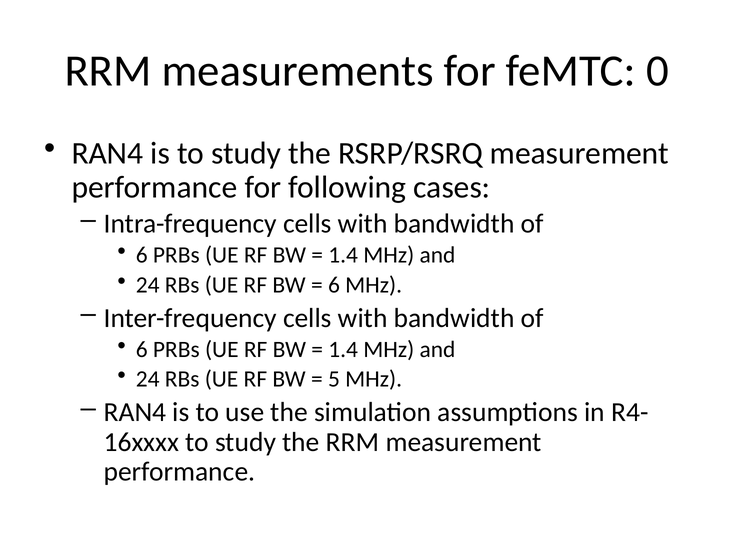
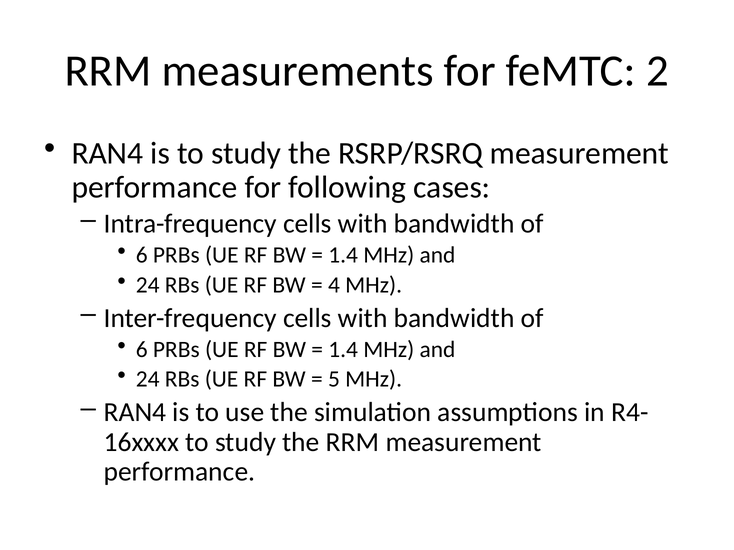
0: 0 -> 2
6 at (334, 285): 6 -> 4
